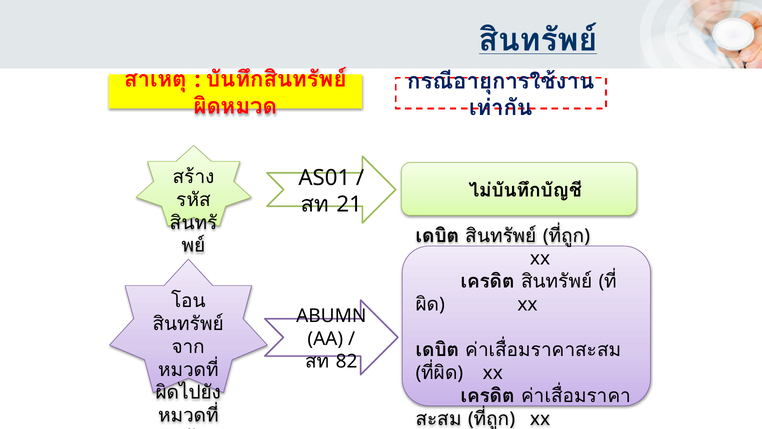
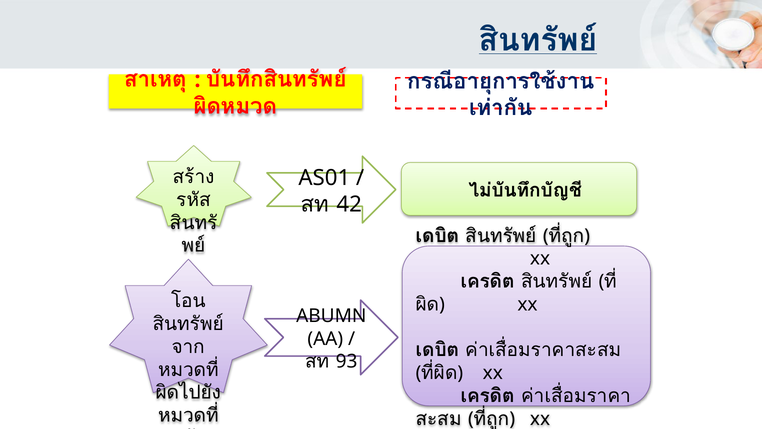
21: 21 -> 42
82: 82 -> 93
